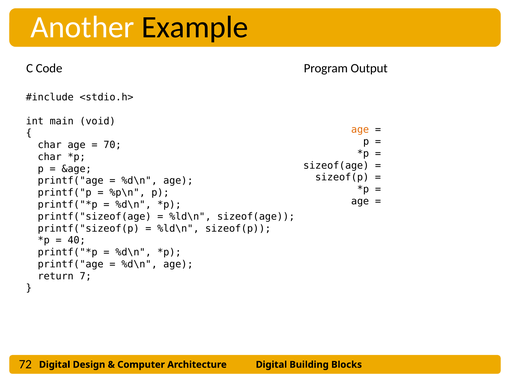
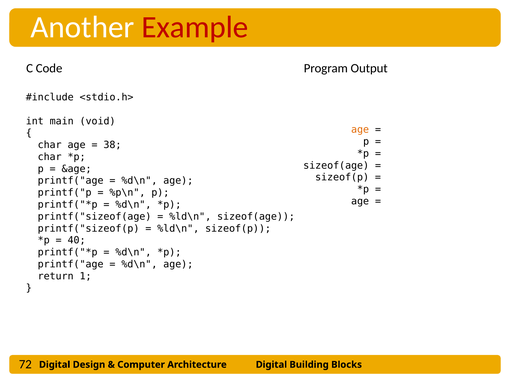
Example colour: black -> red
70: 70 -> 38
return 7: 7 -> 1
